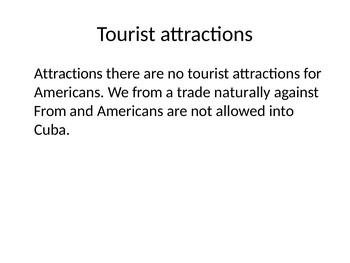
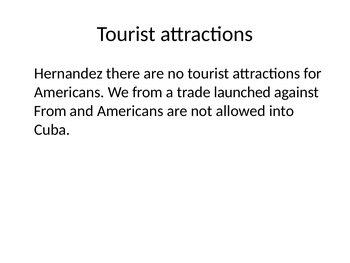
Attractions at (68, 73): Attractions -> Hernandez
naturally: naturally -> launched
